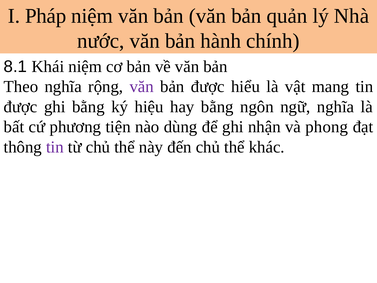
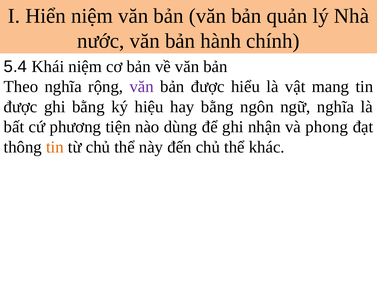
Pháp: Pháp -> Hiển
8.1: 8.1 -> 5.4
tin at (55, 147) colour: purple -> orange
